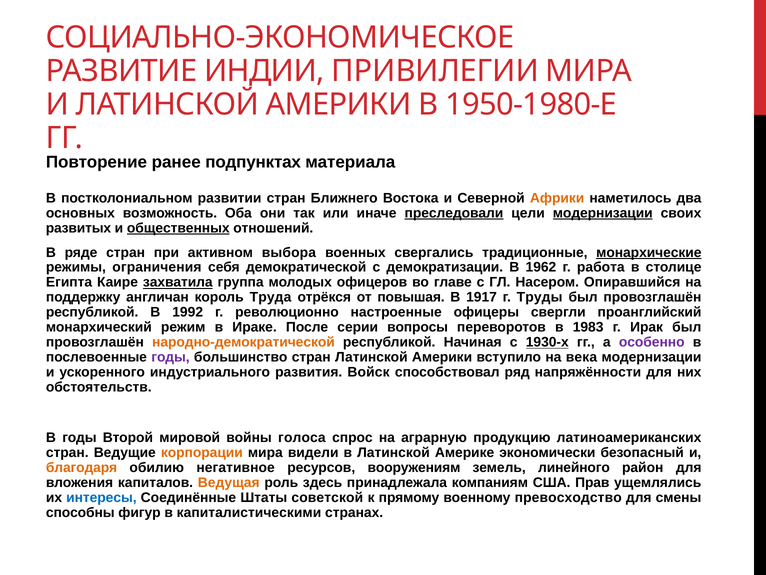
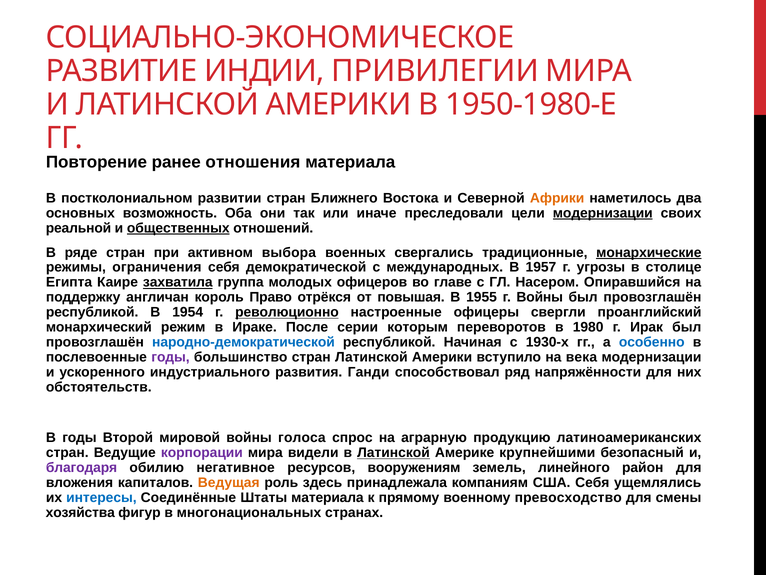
подпунктах: подпунктах -> отношения
преследовали underline: present -> none
развитых: развитых -> реальной
демократизации: демократизации -> международных
1962: 1962 -> 1957
работа: работа -> угрозы
Труда: Труда -> Право
1917: 1917 -> 1955
г Труды: Труды -> Войны
1992: 1992 -> 1954
революционно underline: none -> present
вопросы: вопросы -> которым
1983: 1983 -> 1980
народно-демократической colour: orange -> blue
1930-х underline: present -> none
особенно colour: purple -> blue
Войск: Войск -> Ганди
корпорации colour: orange -> purple
Латинской at (393, 452) underline: none -> present
экономически: экономически -> крупнейшими
благодаря colour: orange -> purple
США Прав: Прав -> Себя
Штаты советской: советской -> материала
способны: способны -> хозяйства
капиталистическими: капиталистическими -> многонациональных
